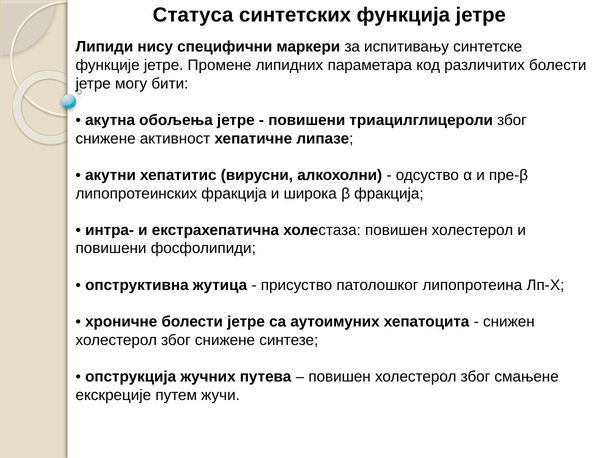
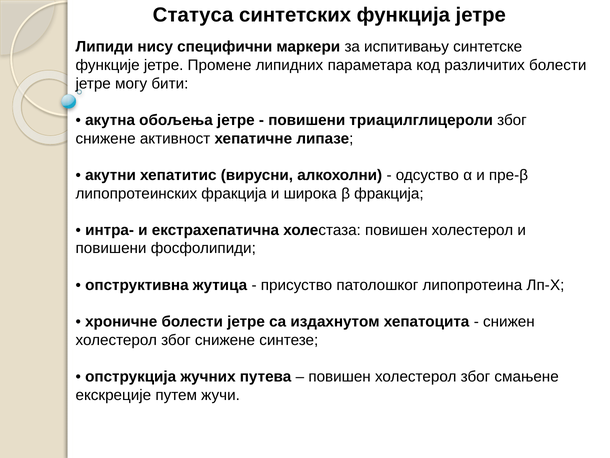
аутоимуних: аутоимуних -> издахнутом
